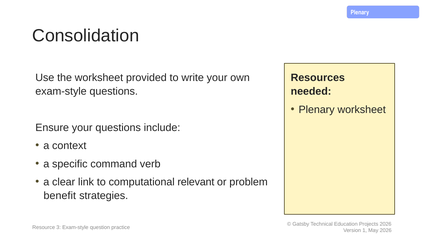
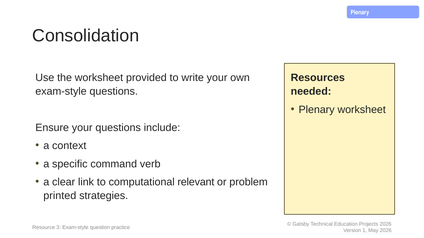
benefit: benefit -> printed
